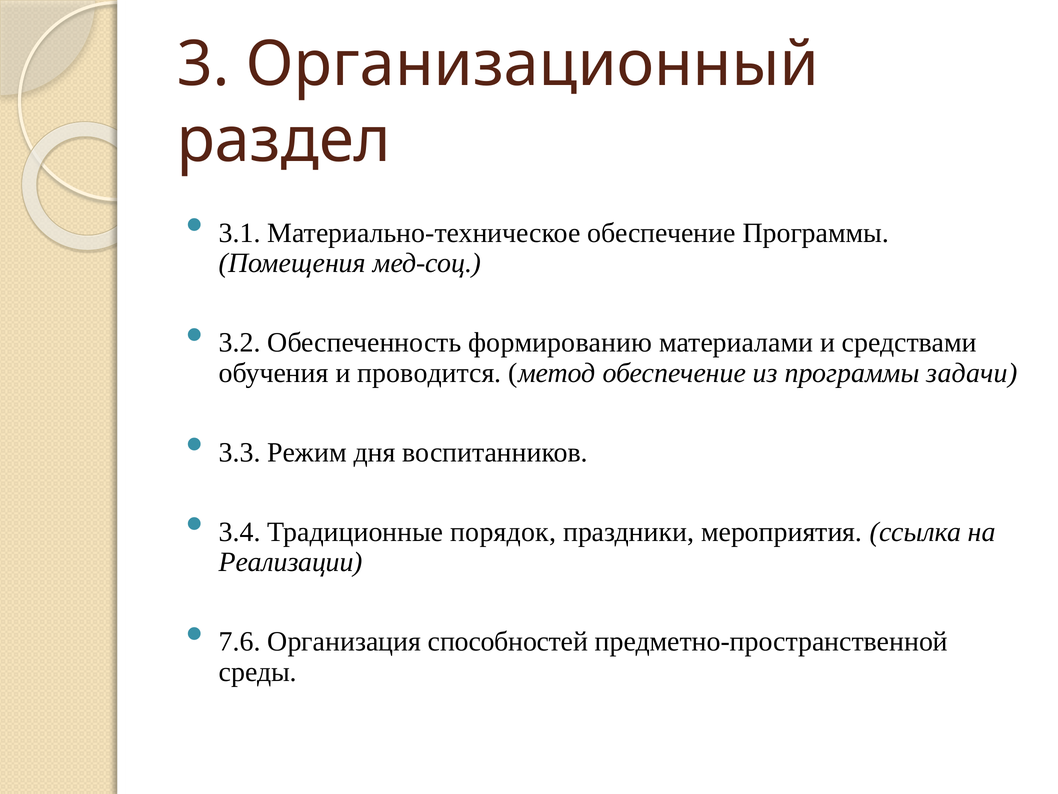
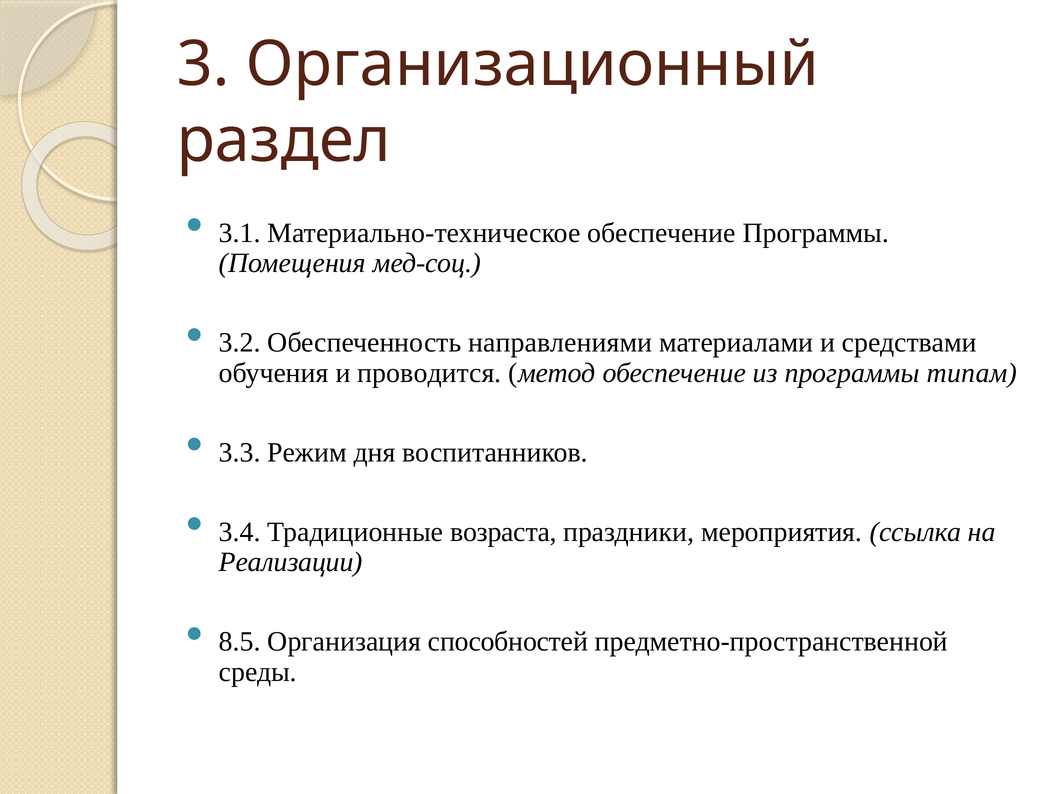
формированию: формированию -> направлениями
задачи: задачи -> типам
порядок: порядок -> возраста
7.6: 7.6 -> 8.5
